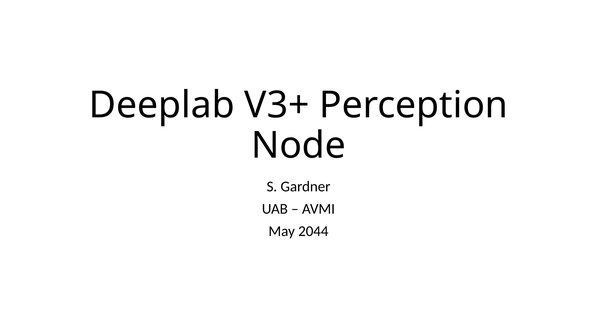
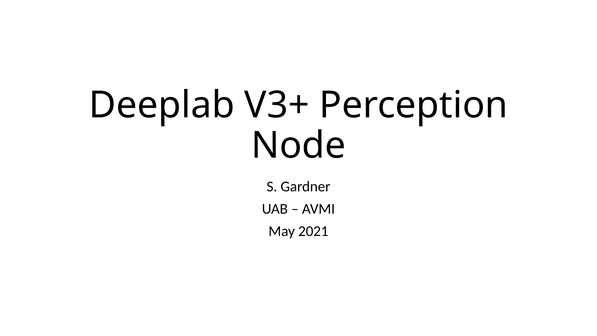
2044: 2044 -> 2021
